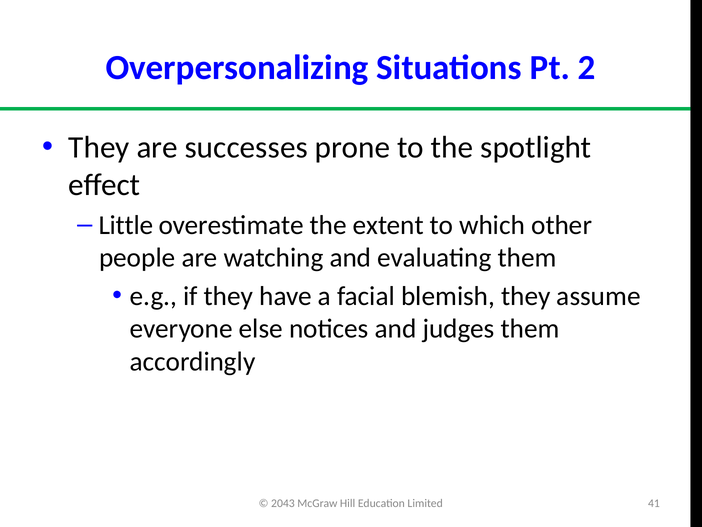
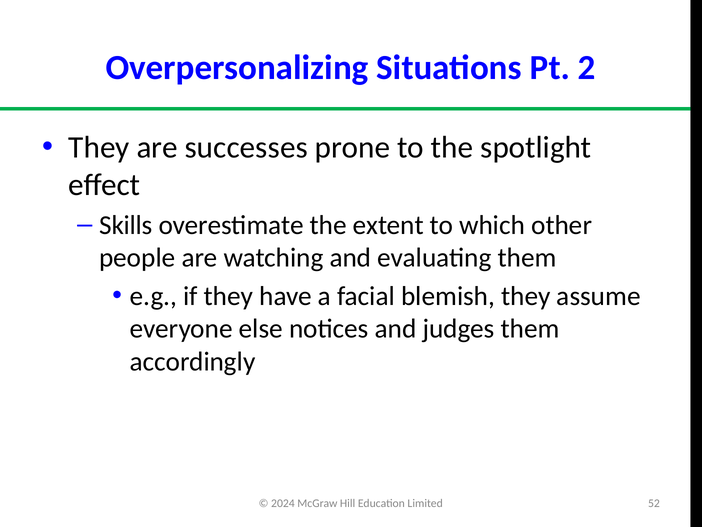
Little: Little -> Skills
2043: 2043 -> 2024
41: 41 -> 52
